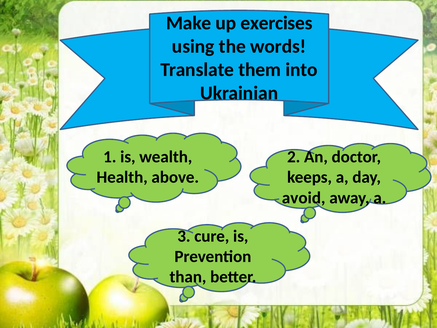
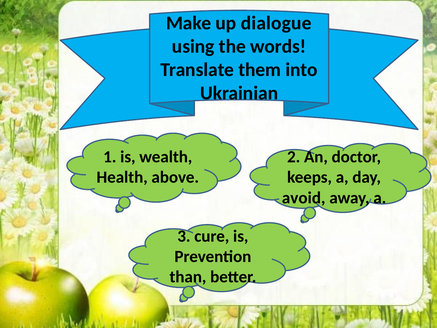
exercises: exercises -> dialogue
